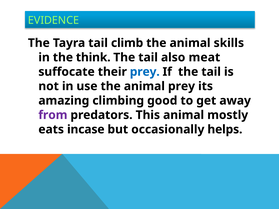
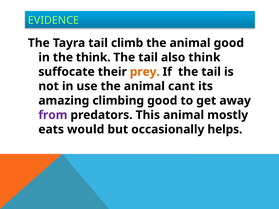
animal skills: skills -> good
also meat: meat -> think
prey at (145, 72) colour: blue -> orange
animal prey: prey -> cant
incase: incase -> would
